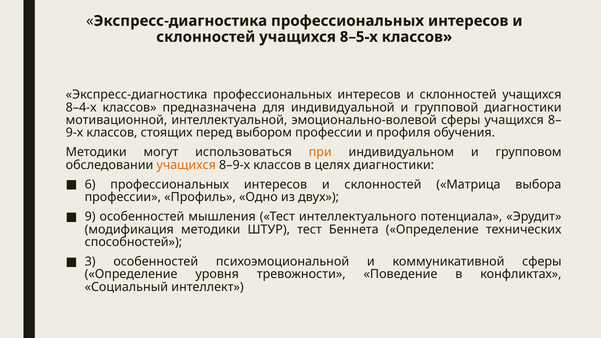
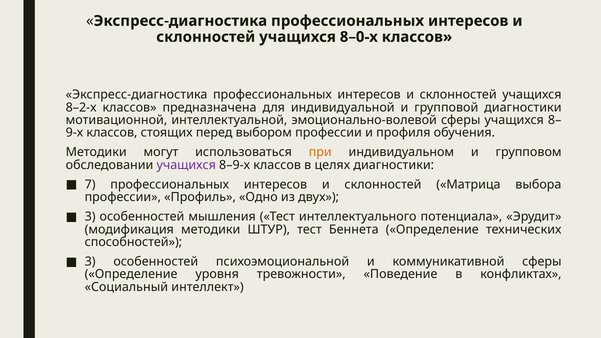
8–5-х: 8–5-х -> 8–0-х
8–4-х: 8–4-х -> 8–2-х
учащихся at (186, 165) colour: orange -> purple
6: 6 -> 7
9 at (90, 217): 9 -> 3
